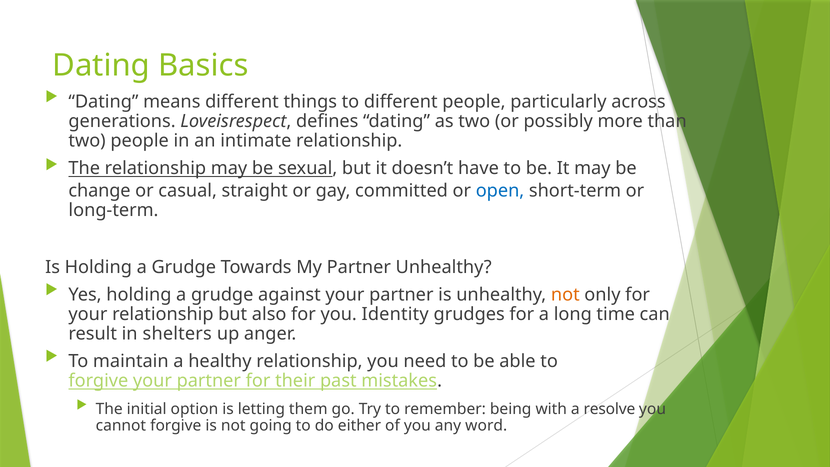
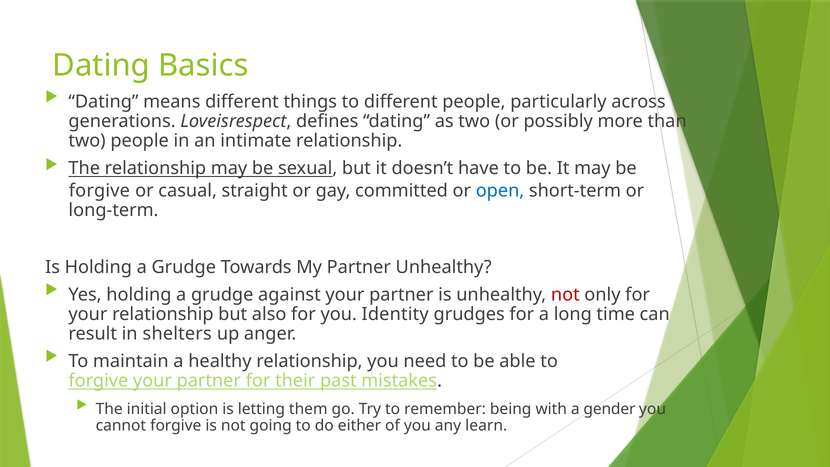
change at (100, 191): change -> forgive
not at (565, 294) colour: orange -> red
resolve: resolve -> gender
word: word -> learn
